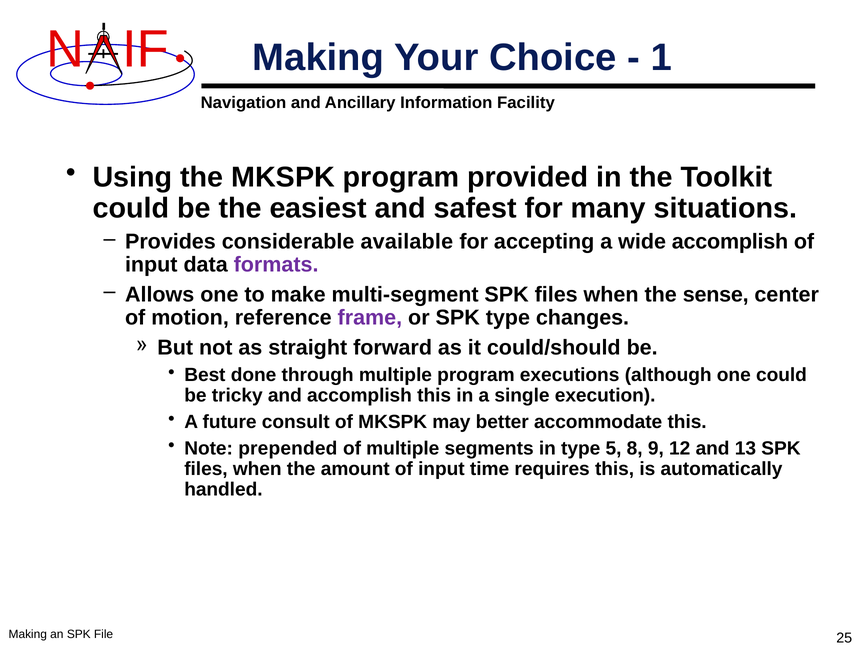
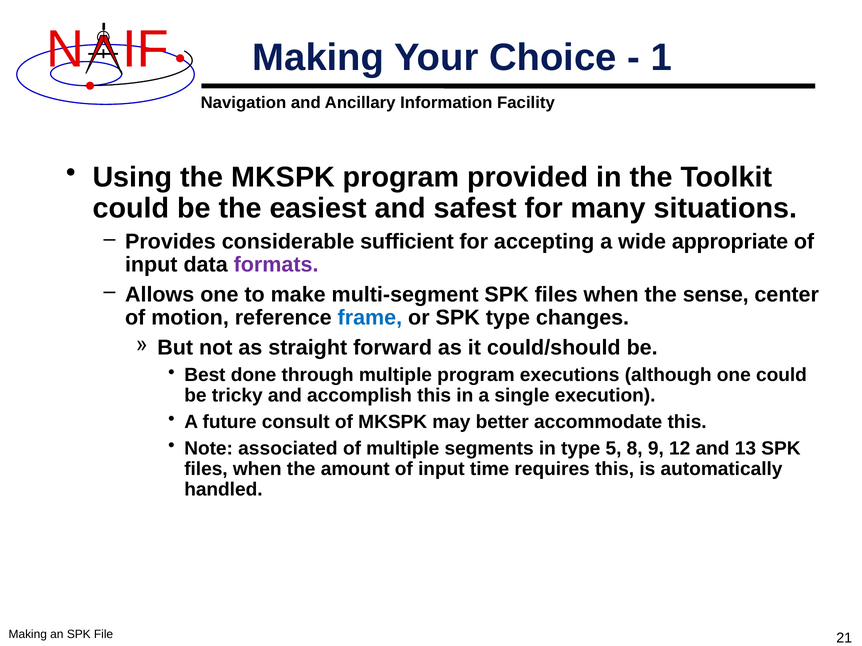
available: available -> sufficient
wide accomplish: accomplish -> appropriate
frame colour: purple -> blue
prepended: prepended -> associated
25: 25 -> 21
